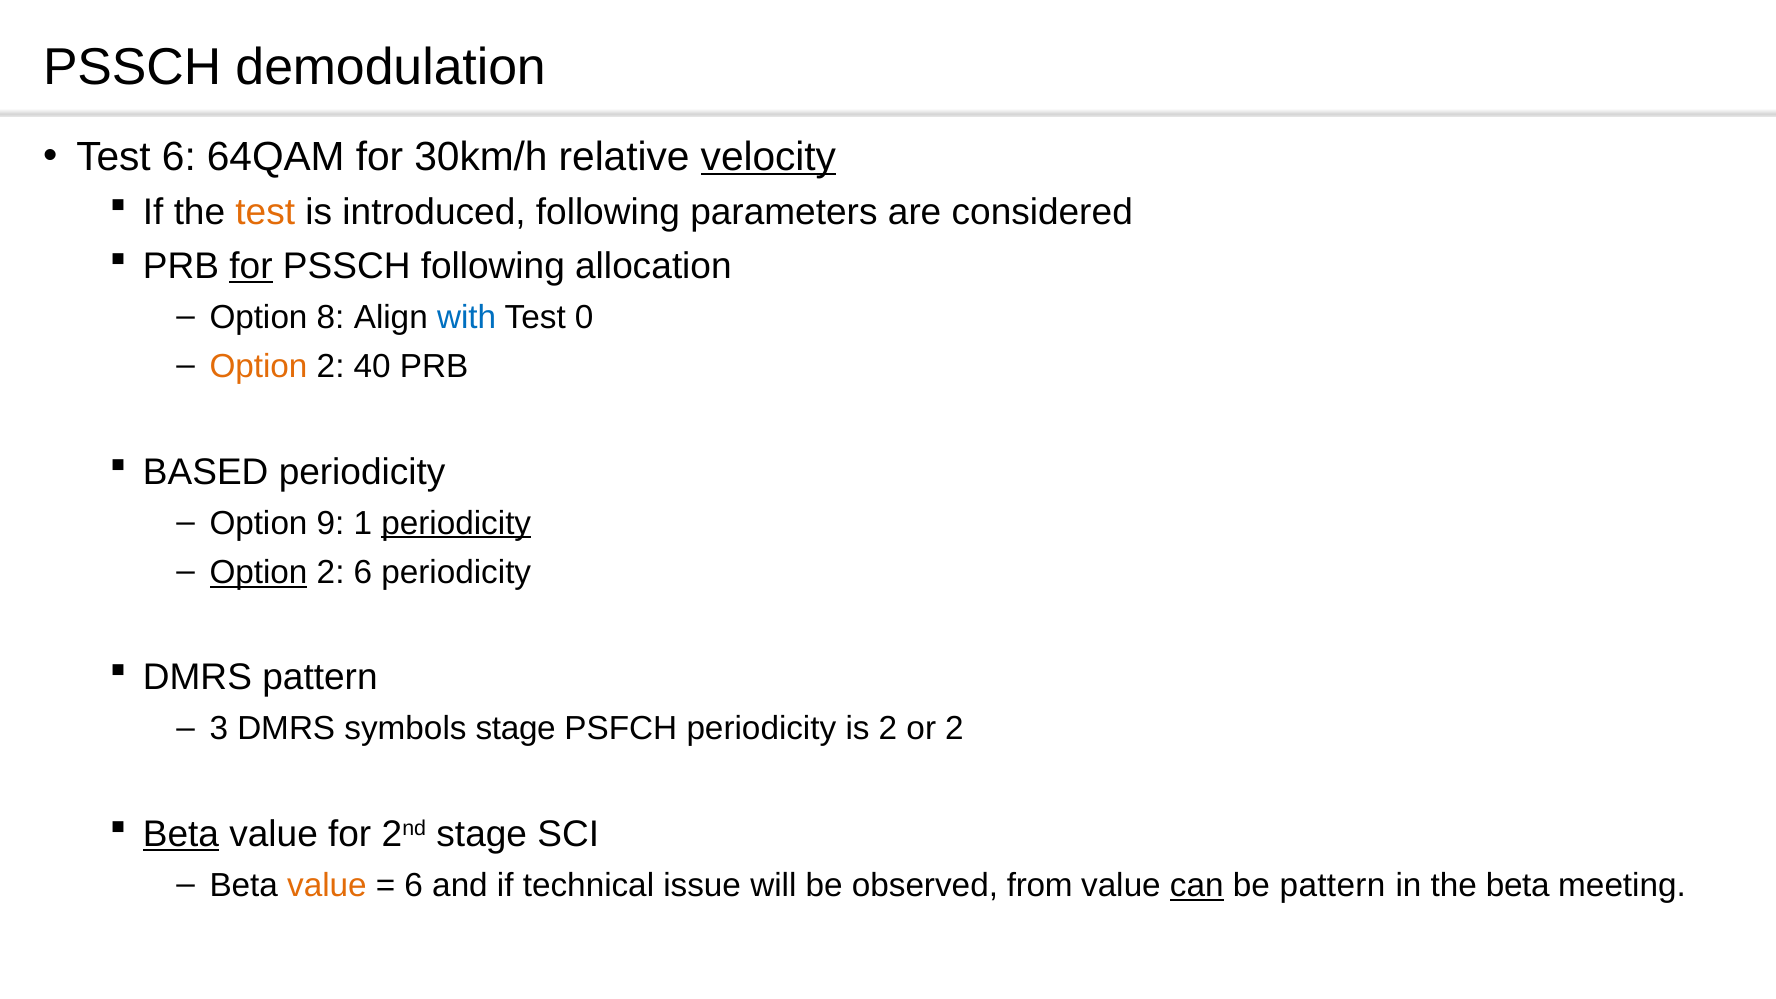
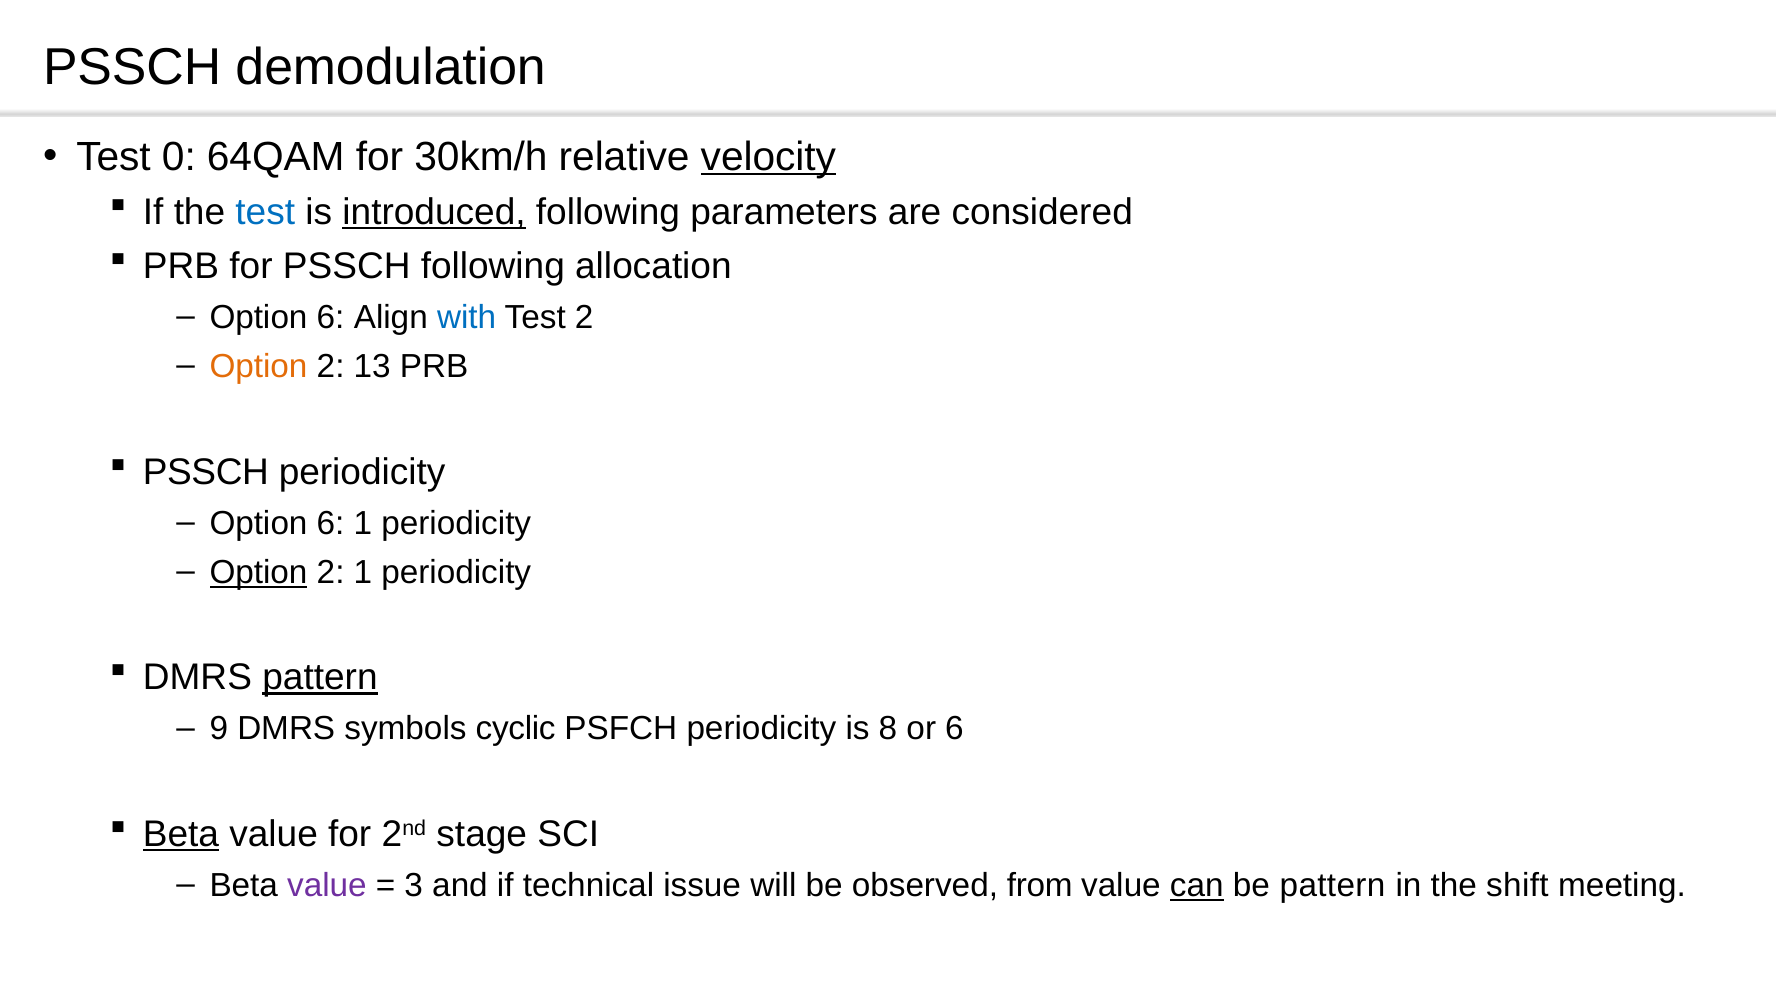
Test 6: 6 -> 0
test at (265, 212) colour: orange -> blue
introduced underline: none -> present
for at (251, 266) underline: present -> none
8 at (331, 317): 8 -> 6
Test 0: 0 -> 2
40: 40 -> 13
BASED at (206, 472): BASED -> PSSCH
9 at (331, 523): 9 -> 6
periodicity at (456, 523) underline: present -> none
2 6: 6 -> 1
pattern at (320, 678) underline: none -> present
3: 3 -> 9
symbols stage: stage -> cyclic
is 2: 2 -> 8
or 2: 2 -> 6
value at (327, 885) colour: orange -> purple
6 at (414, 885): 6 -> 3
the beta: beta -> shift
